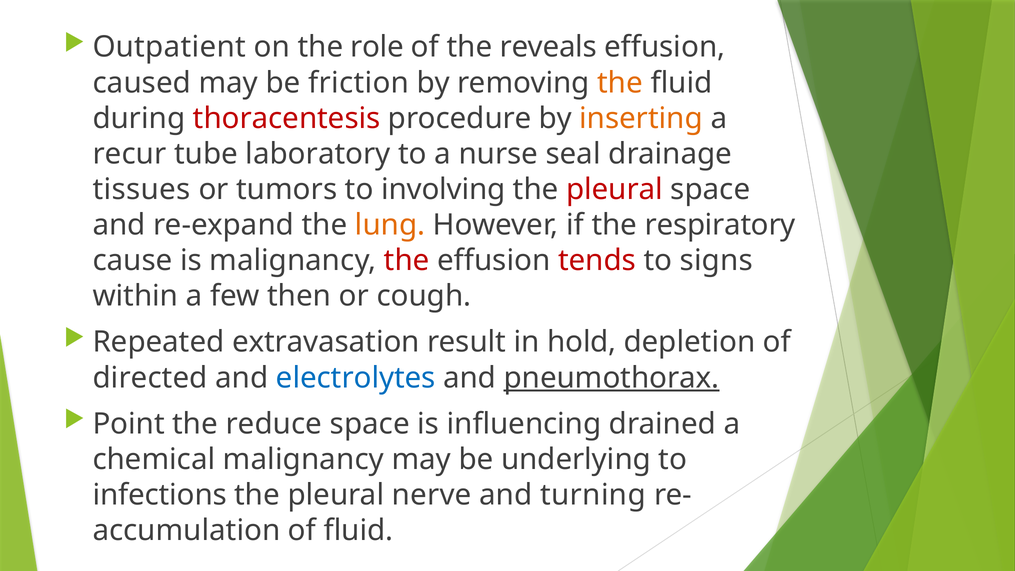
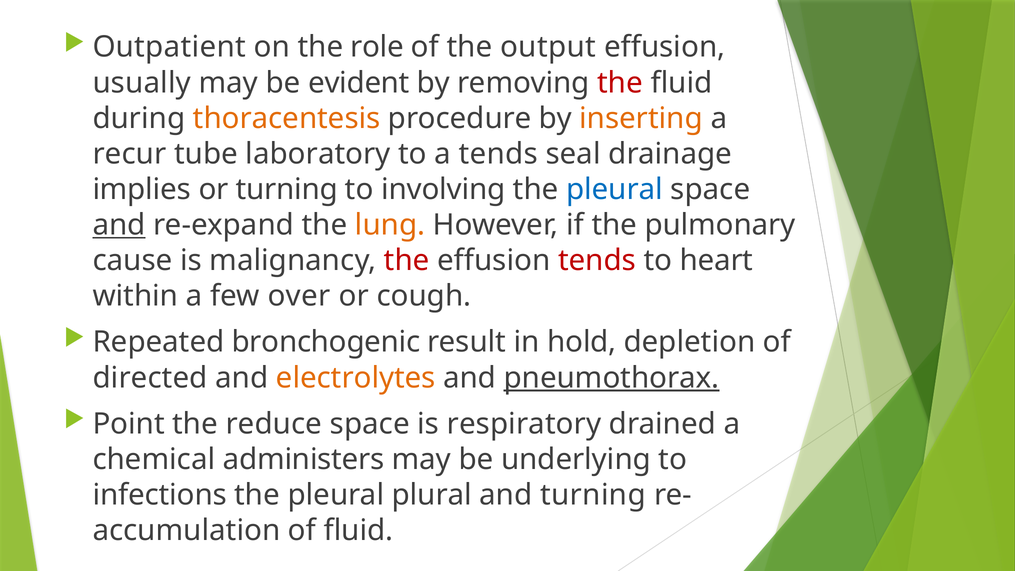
reveals: reveals -> output
caused: caused -> usually
friction: friction -> evident
the at (620, 83) colour: orange -> red
thoracentesis colour: red -> orange
a nurse: nurse -> tends
tissues: tissues -> implies
or tumors: tumors -> turning
pleural at (615, 189) colour: red -> blue
and at (119, 225) underline: none -> present
respiratory: respiratory -> pulmonary
signs: signs -> heart
then: then -> over
extravasation: extravasation -> bronchogenic
electrolytes colour: blue -> orange
influencing: influencing -> respiratory
chemical malignancy: malignancy -> administers
nerve: nerve -> plural
